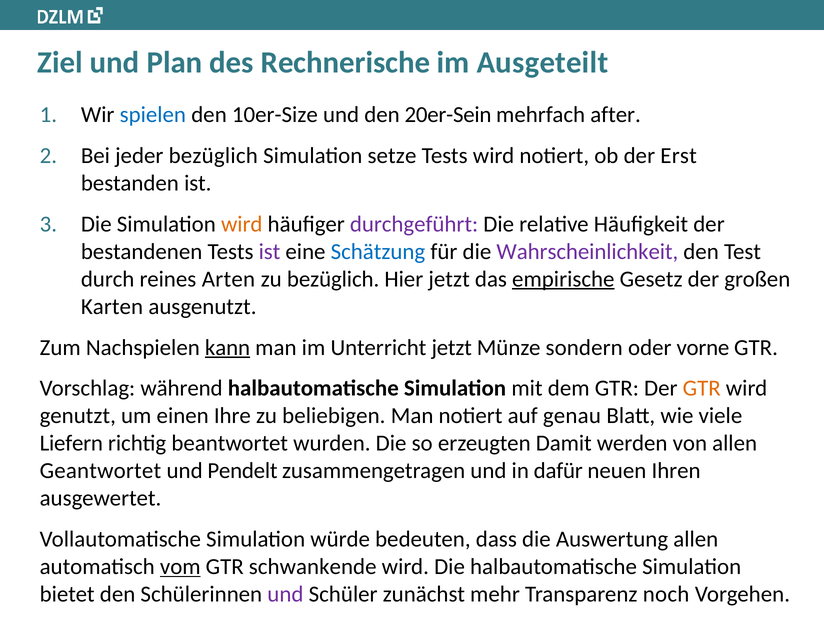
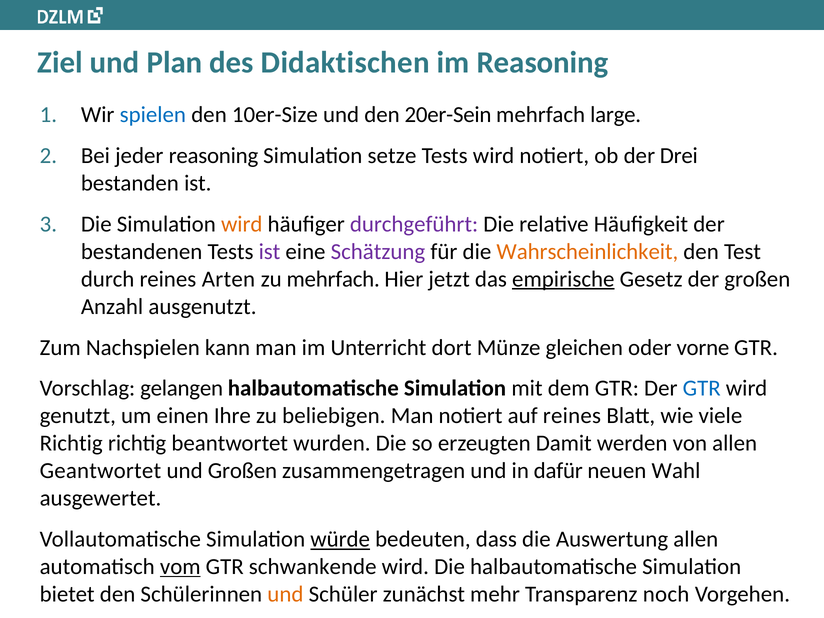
Rechnerische: Rechnerische -> Didaktischen
im Ausgeteilt: Ausgeteilt -> Reasoning
after: after -> large
jeder bezüglich: bezüglich -> reasoning
Erst: Erst -> Drei
Schätzung colour: blue -> purple
Wahrscheinlichkeit colour: purple -> orange
zu bezüglich: bezüglich -> mehrfach
Karten: Karten -> Anzahl
kann underline: present -> none
Unterricht jetzt: jetzt -> dort
sondern: sondern -> gleichen
während: während -> gelangen
GTR at (702, 388) colour: orange -> blue
auf genau: genau -> reines
Liefern at (71, 443): Liefern -> Richtig
und Pendelt: Pendelt -> Großen
Ihren: Ihren -> Wahl
würde underline: none -> present
und at (285, 594) colour: purple -> orange
